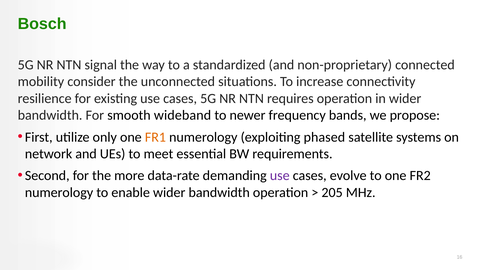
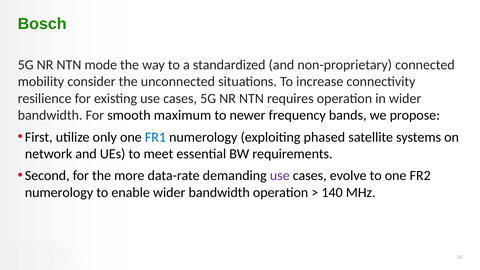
signal: signal -> mode
wideband: wideband -> maximum
FR1 colour: orange -> blue
205: 205 -> 140
